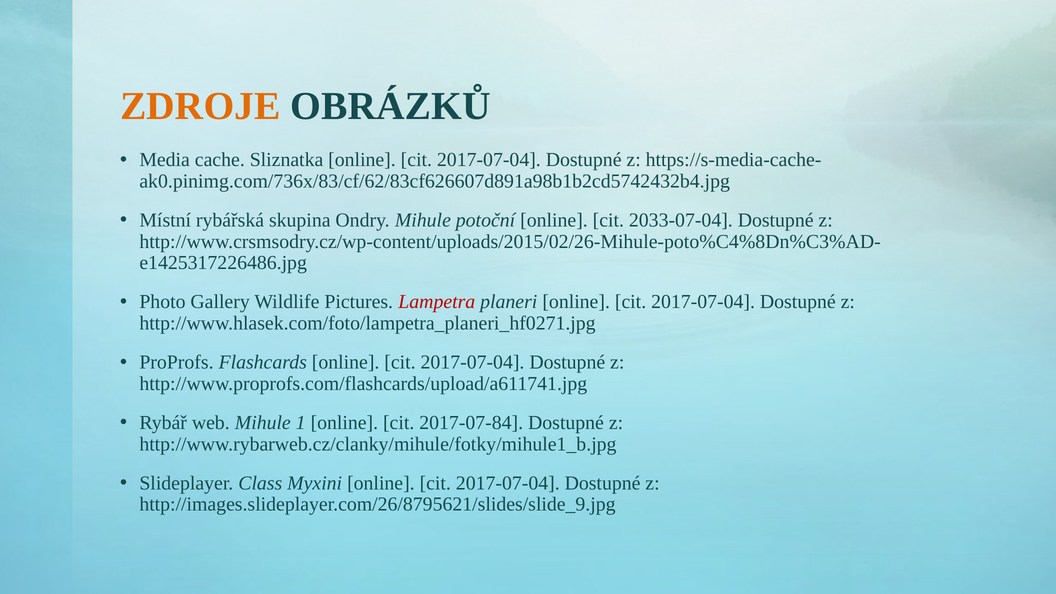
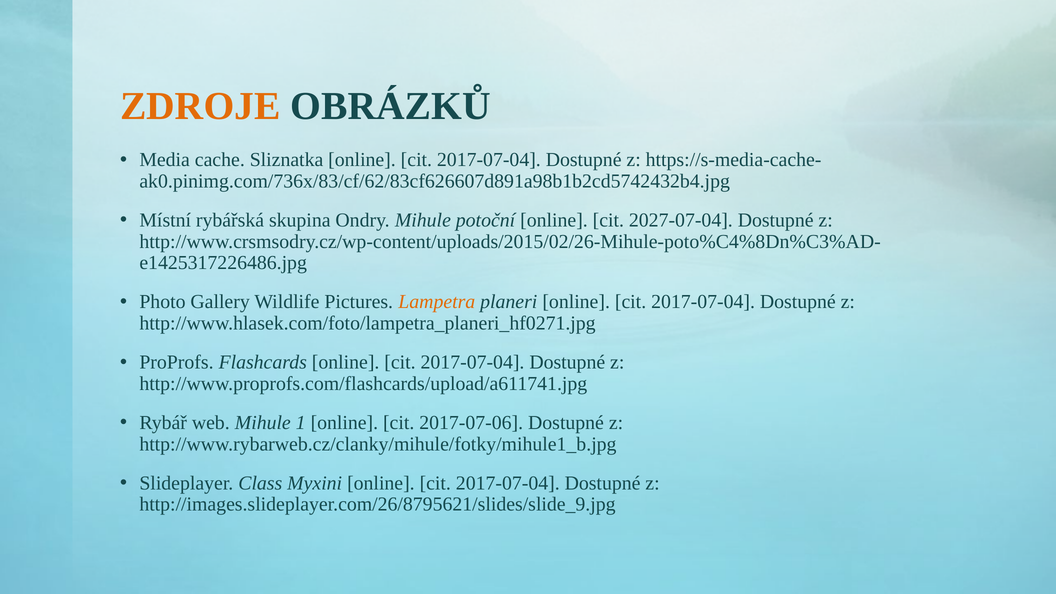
2033-07-04: 2033-07-04 -> 2027-07-04
Lampetra colour: red -> orange
2017-07-84: 2017-07-84 -> 2017-07-06
